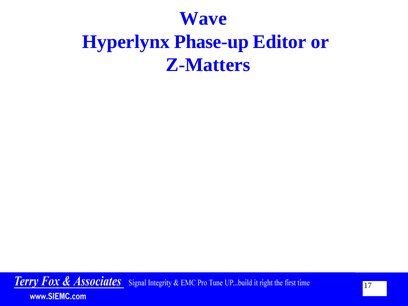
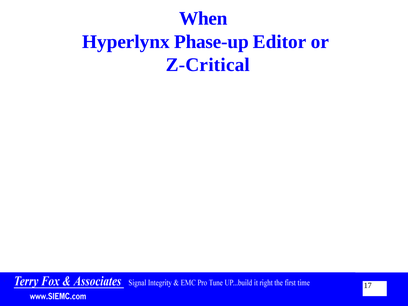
Wave: Wave -> When
Z-Matters: Z-Matters -> Z-Critical
